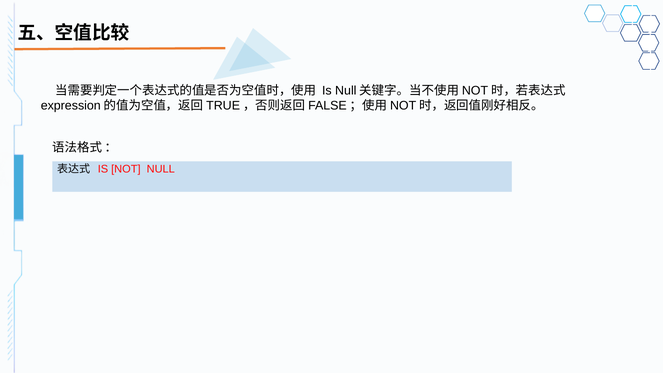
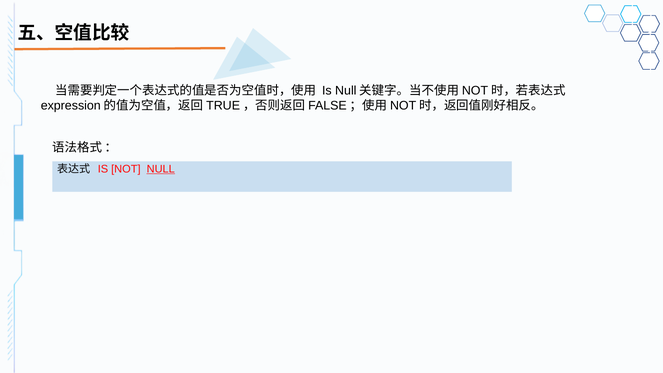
NULL underline: none -> present
